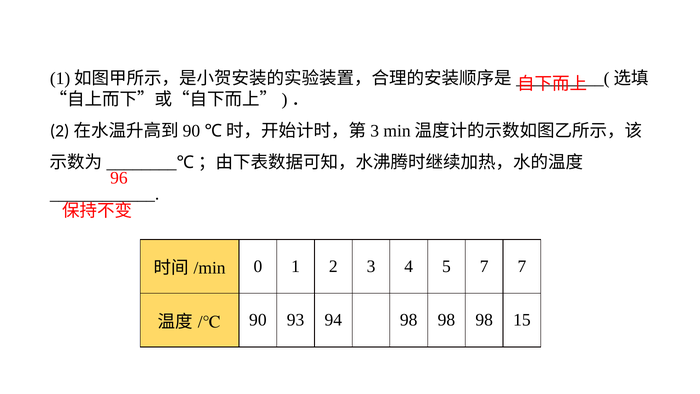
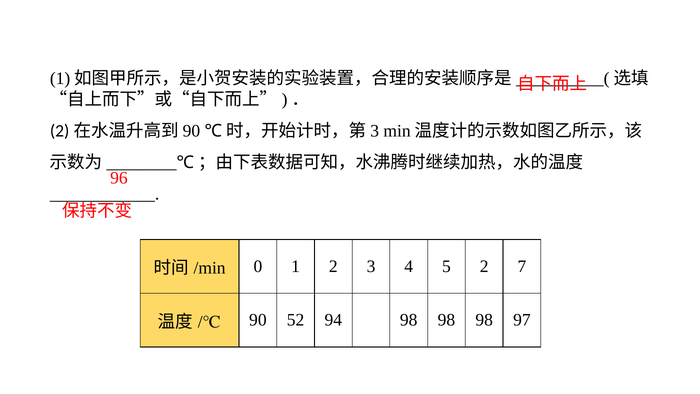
5 7: 7 -> 2
93: 93 -> 52
15: 15 -> 97
